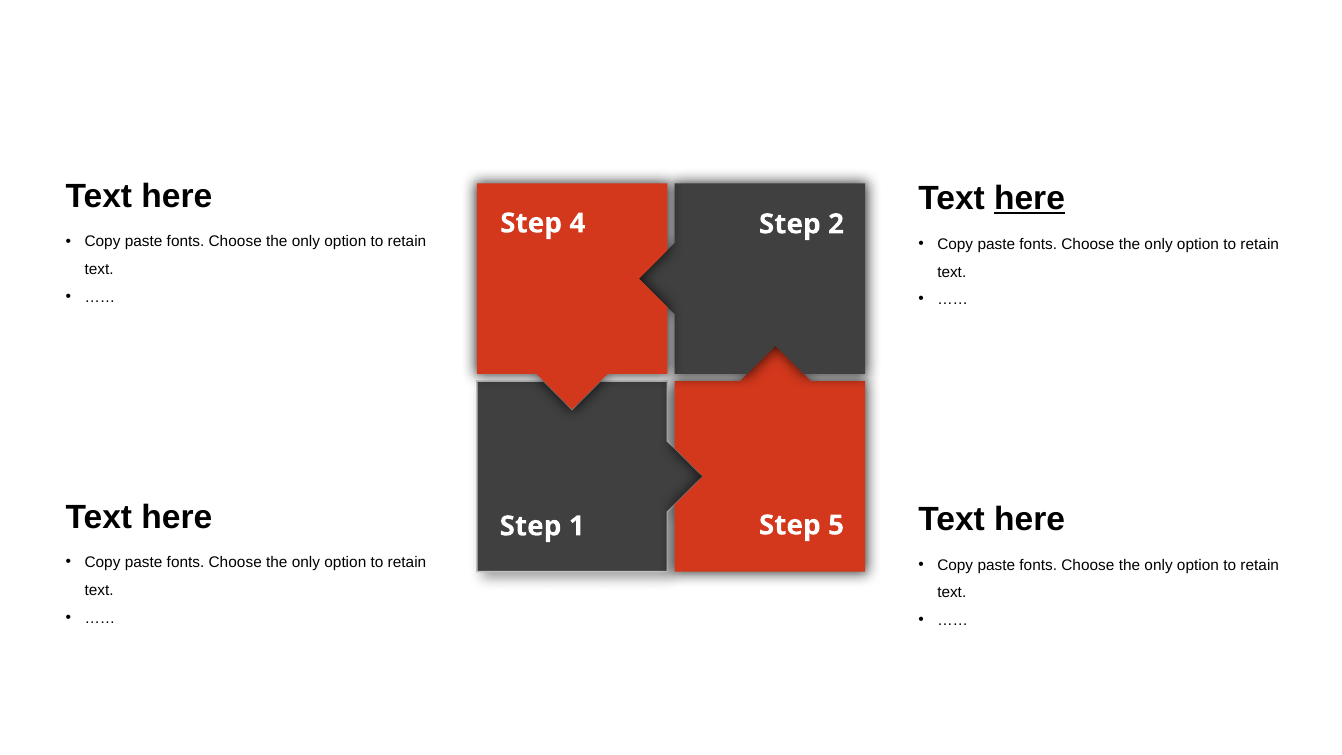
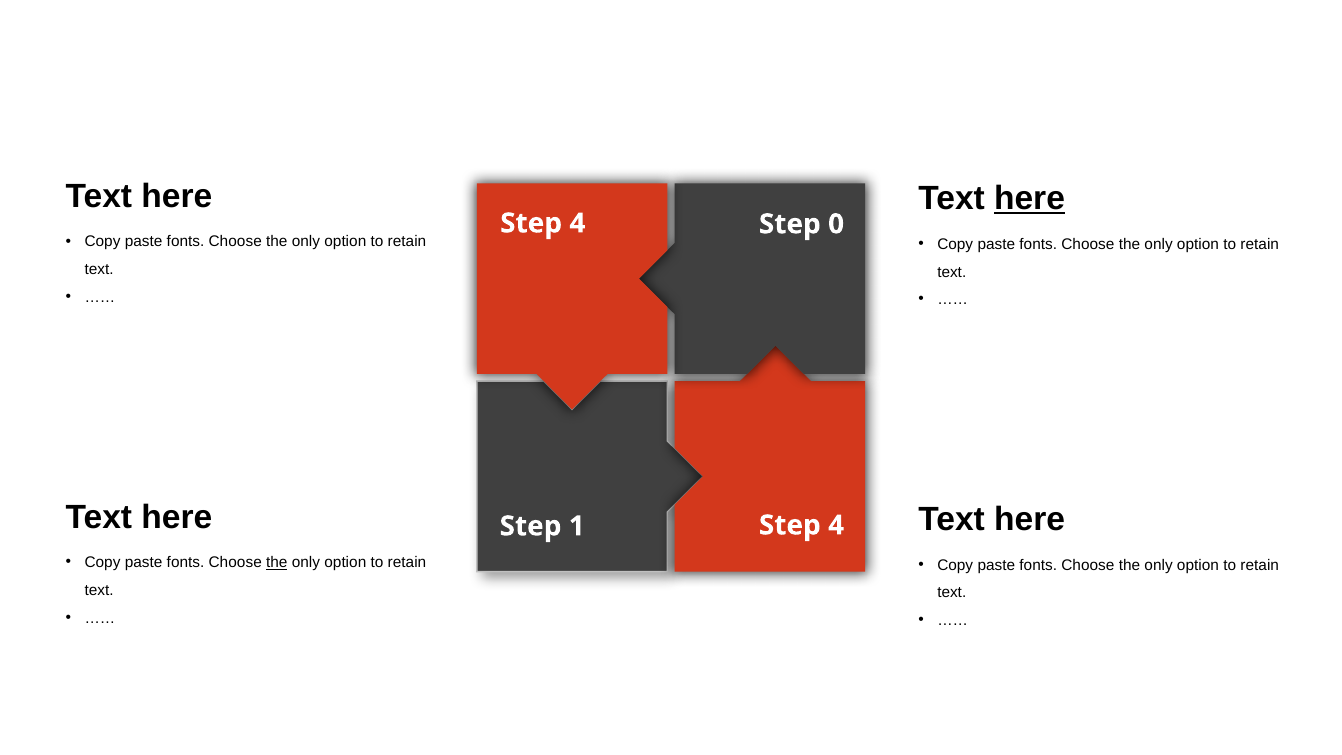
2: 2 -> 0
1 Step 5: 5 -> 4
the at (277, 563) underline: none -> present
